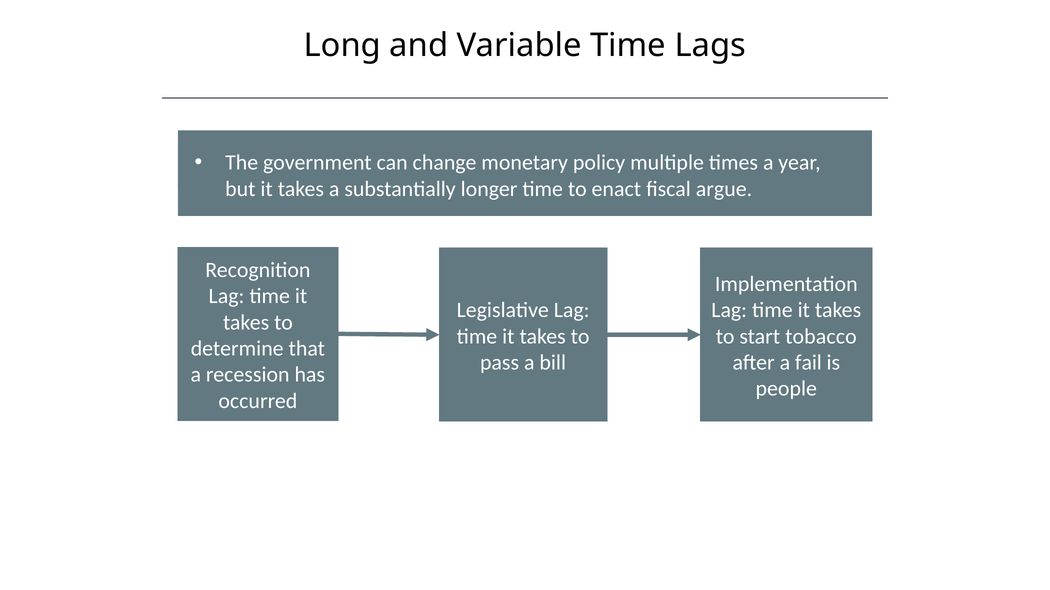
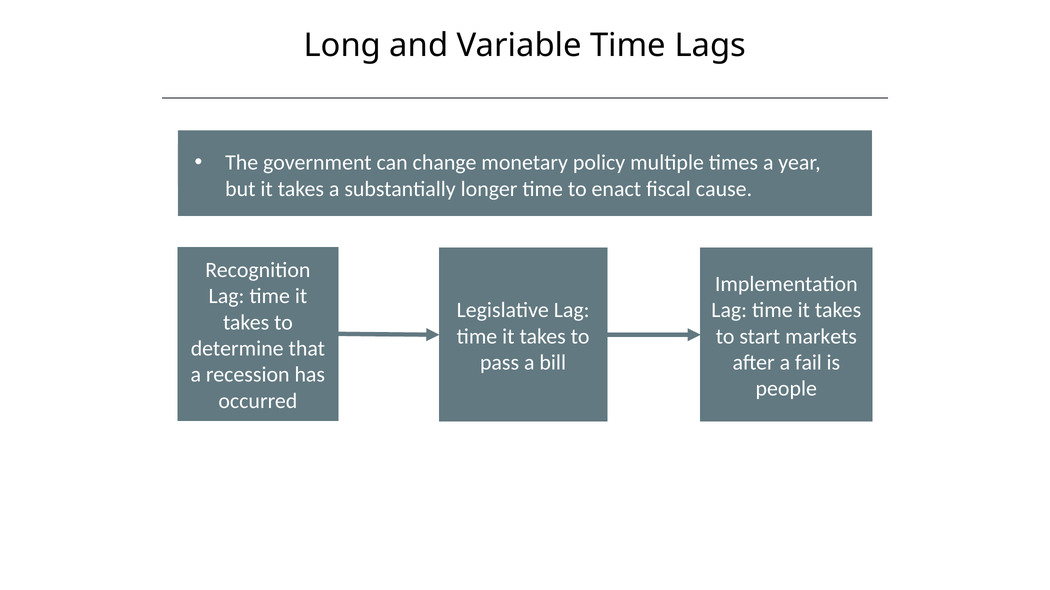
argue: argue -> cause
tobacco: tobacco -> markets
